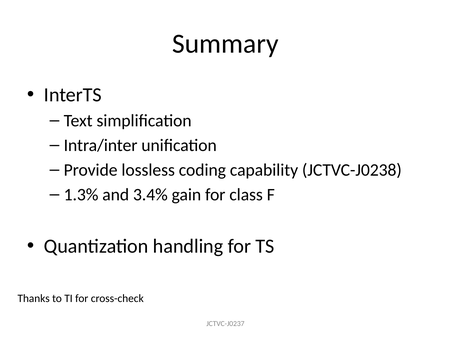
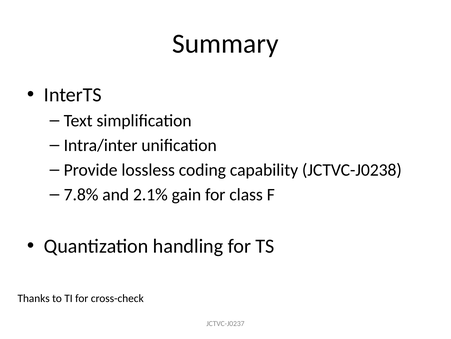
1.3%: 1.3% -> 7.8%
3.4%: 3.4% -> 2.1%
